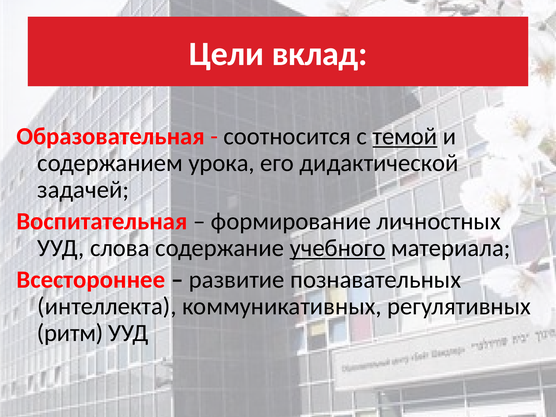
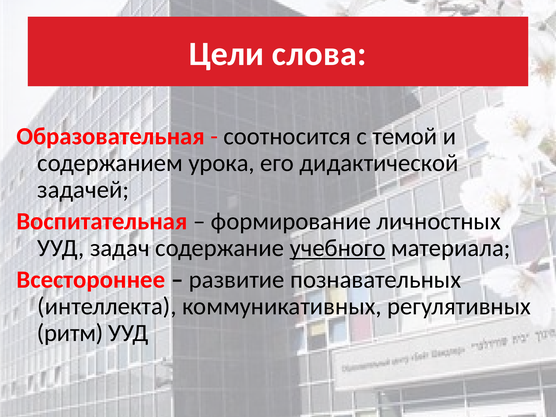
вклад: вклад -> слова
темой underline: present -> none
слова: слова -> задач
